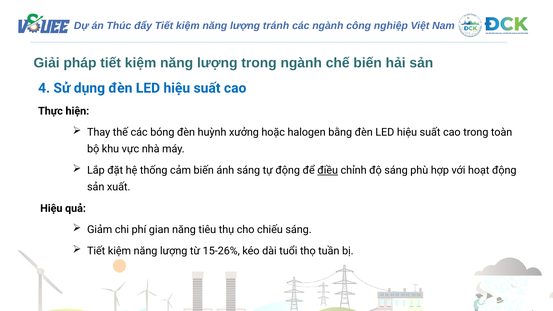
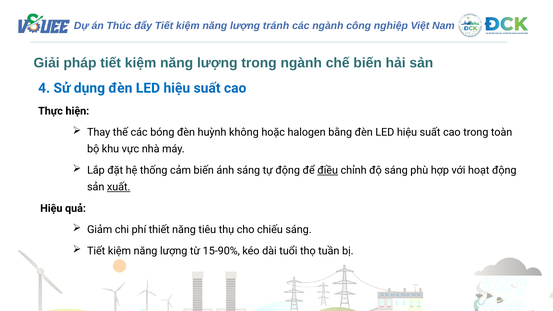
xưởng: xưởng -> không
xuất underline: none -> present
gian: gian -> thiết
15-26%: 15-26% -> 15-90%
